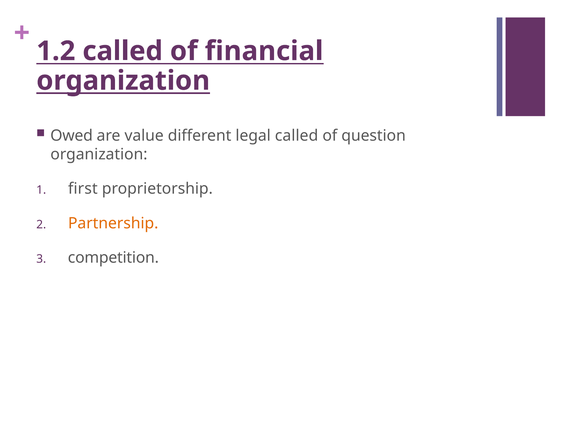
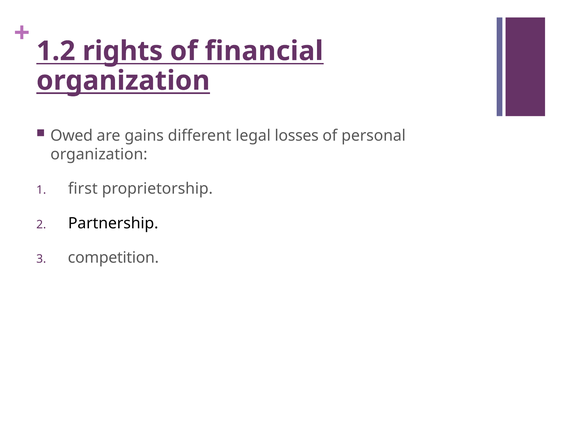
1.2 called: called -> rights
value: value -> gains
legal called: called -> losses
question: question -> personal
Partnership colour: orange -> black
